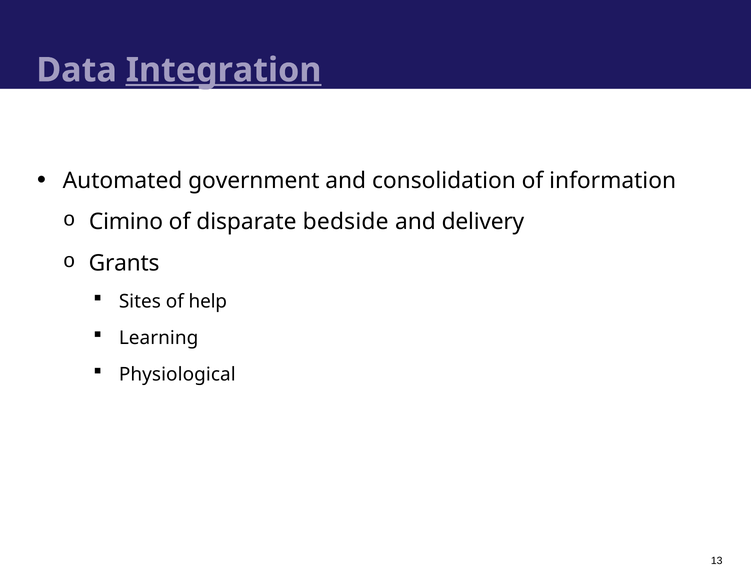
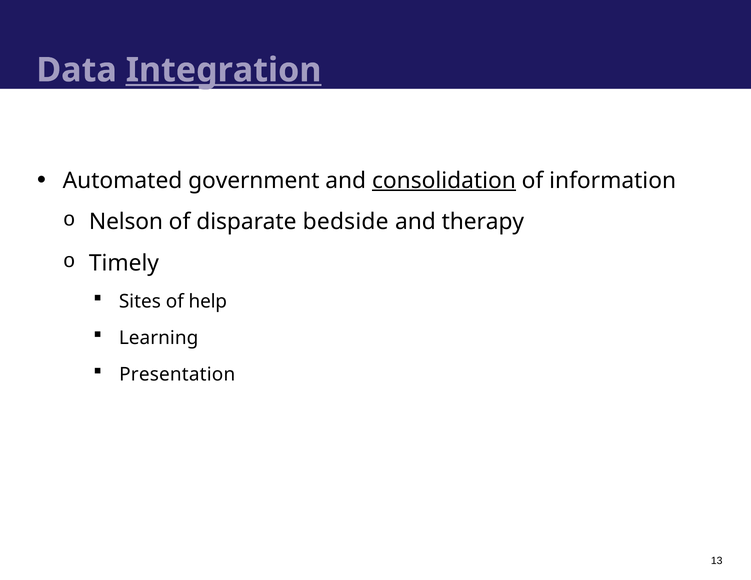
consolidation underline: none -> present
Cimino: Cimino -> Nelson
delivery: delivery -> therapy
Grants: Grants -> Timely
Physiological: Physiological -> Presentation
